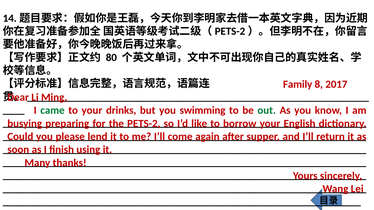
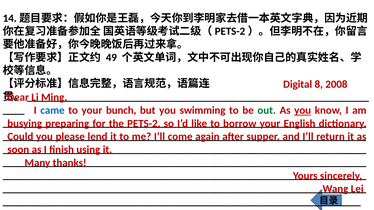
80: 80 -> 49
Family: Family -> Digital
2017: 2017 -> 2008
came colour: green -> blue
drinks: drinks -> bunch
you at (303, 111) underline: none -> present
